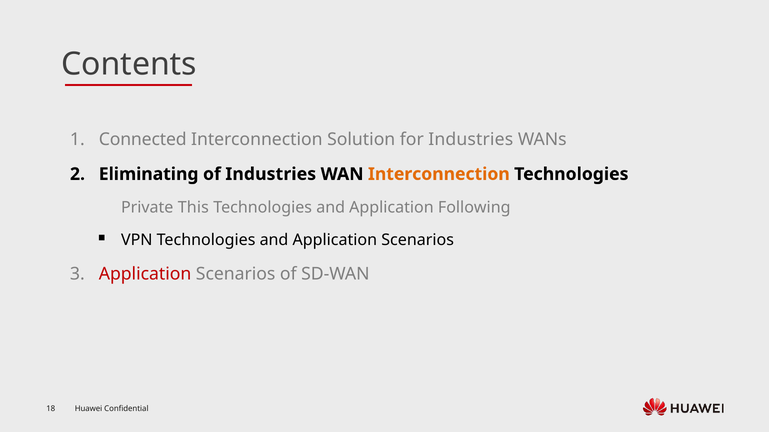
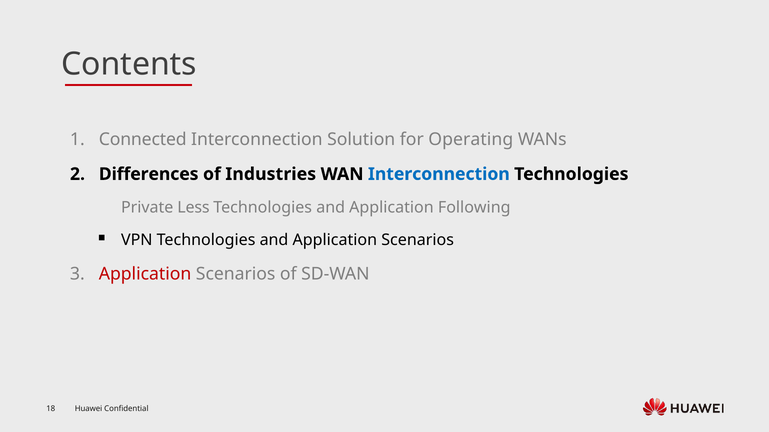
for Industries: Industries -> Operating
Eliminating: Eliminating -> Differences
Interconnection at (439, 174) colour: orange -> blue
This: This -> Less
